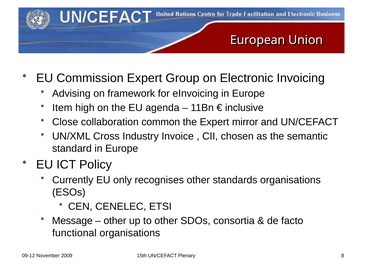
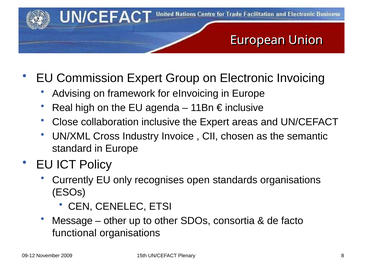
Item: Item -> Real
collaboration common: common -> inclusive
mirror: mirror -> areas
recognises other: other -> open
